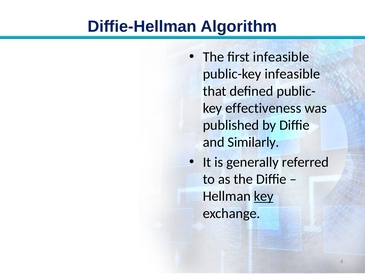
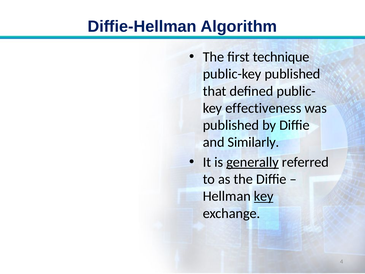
first infeasible: infeasible -> technique
public-key infeasible: infeasible -> published
generally underline: none -> present
